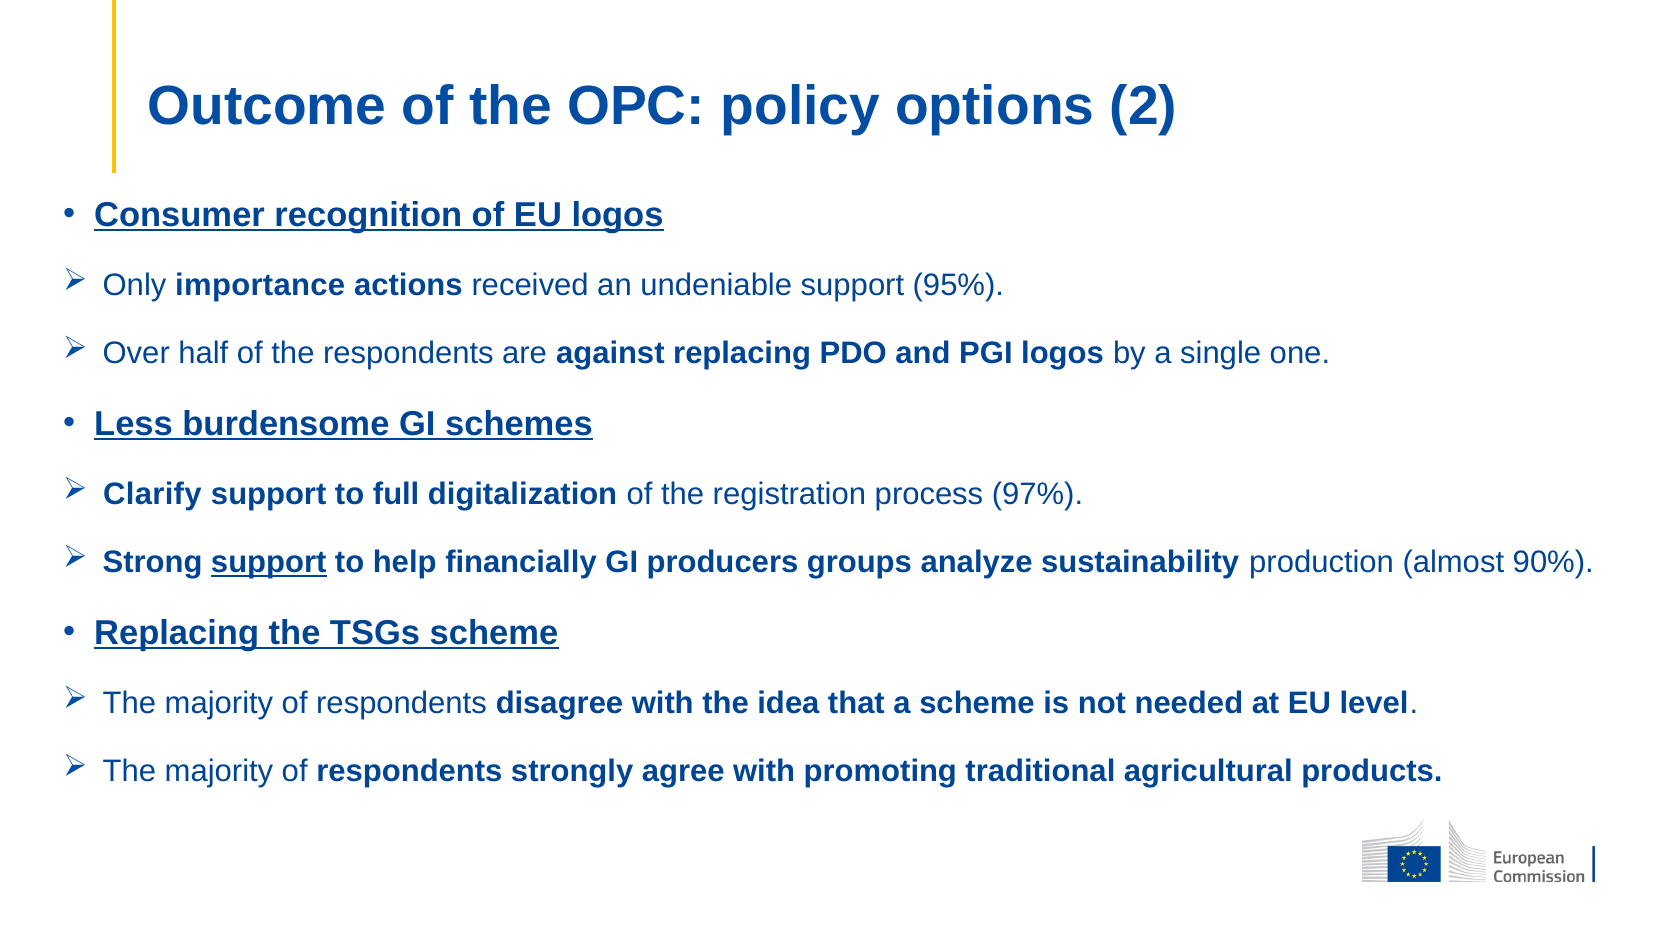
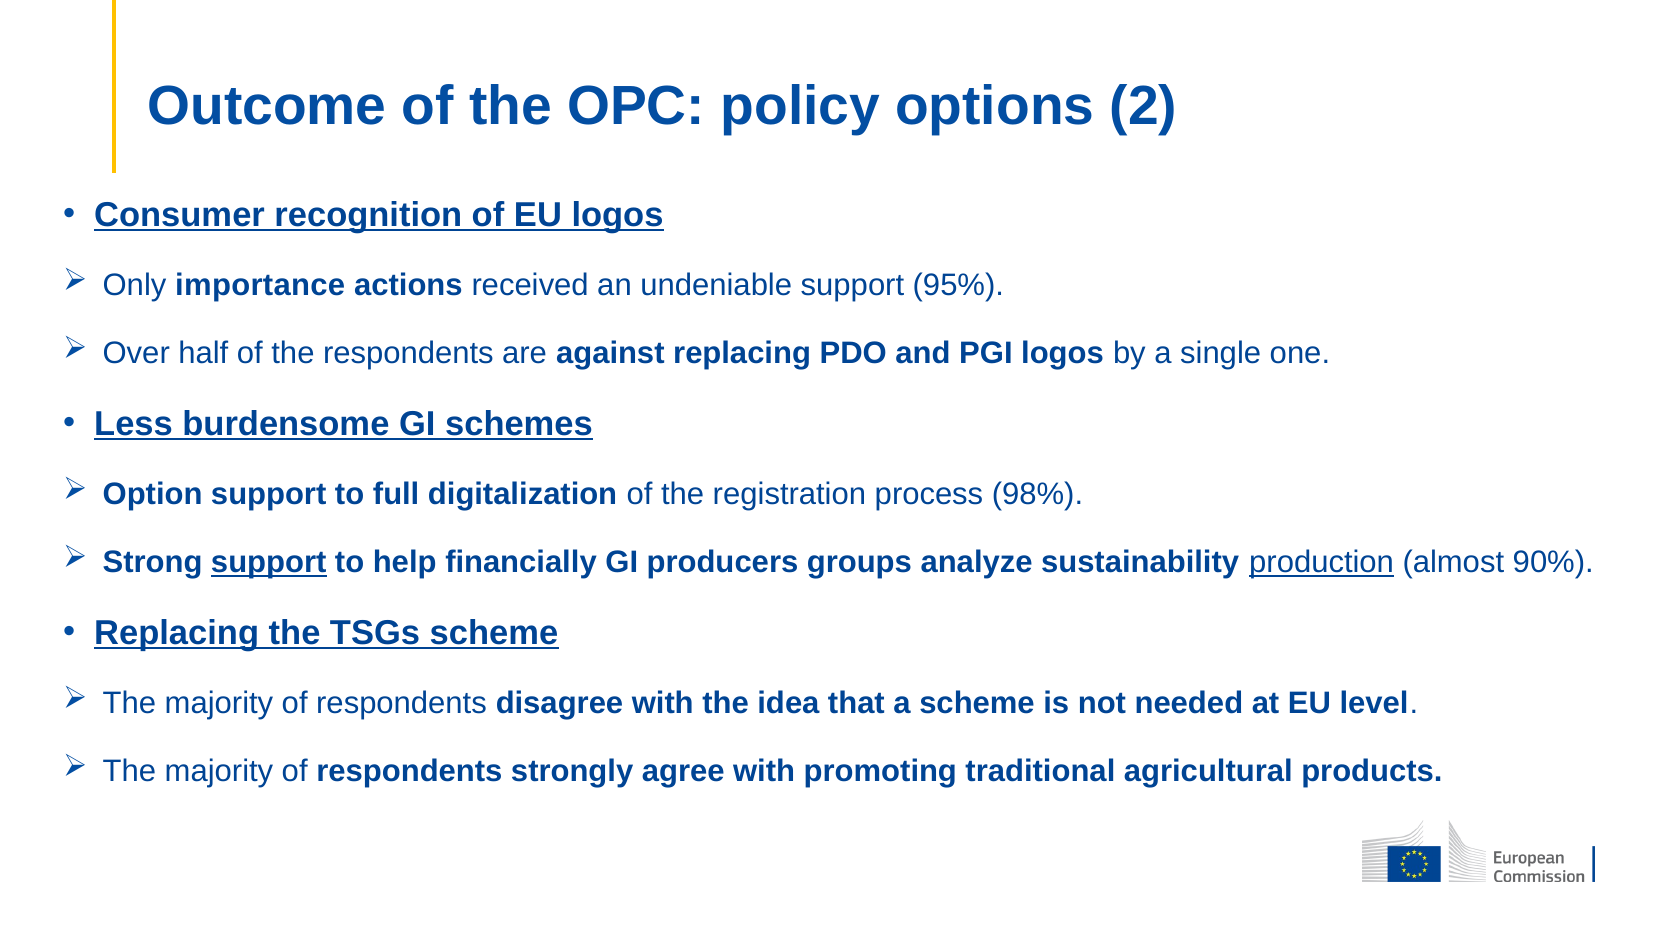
Clarify: Clarify -> Option
97%: 97% -> 98%
production underline: none -> present
